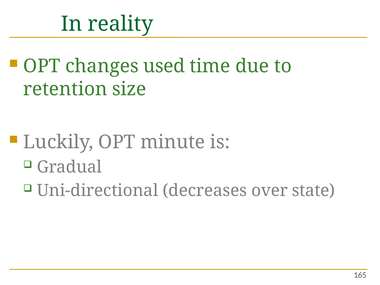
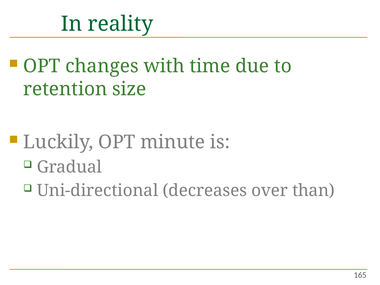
used: used -> with
state: state -> than
